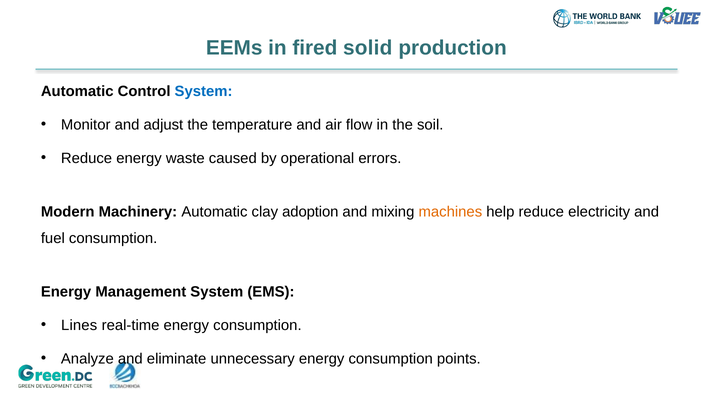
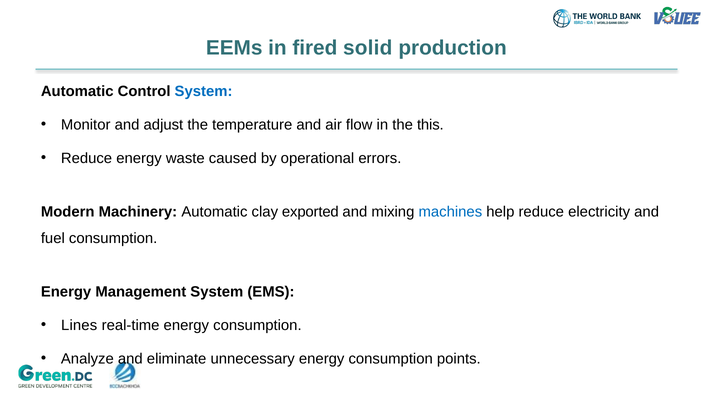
soil: soil -> this
adoption: adoption -> exported
machines colour: orange -> blue
